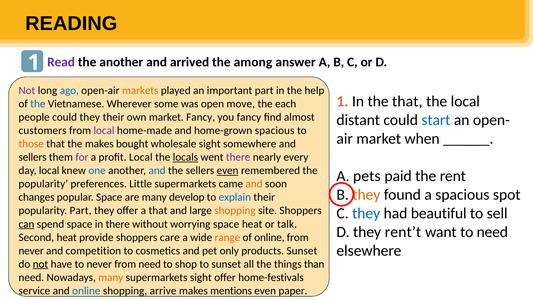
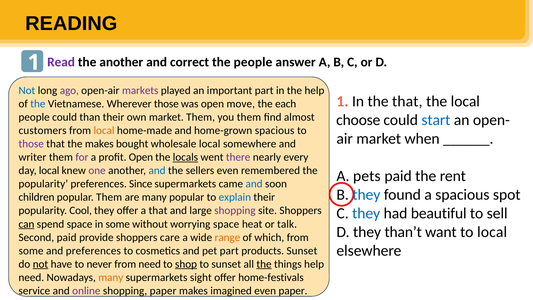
arrived: arrived -> correct
the among: among -> people
Not at (27, 91) colour: purple -> blue
ago colour: blue -> purple
markets colour: orange -> purple
Wherever some: some -> those
could they: they -> than
market Fancy: Fancy -> Them
you fancy: fancy -> them
distant: distant -> choose
local at (104, 131) colour: purple -> orange
those at (31, 144) colour: orange -> purple
wholesale sight: sight -> local
sellers at (33, 157): sellers -> writer
profit Local: Local -> Open
one colour: blue -> purple
even at (228, 171) underline: present -> none
Little: Little -> Since
and at (254, 184) colour: orange -> blue
they at (366, 195) colour: orange -> blue
changes: changes -> children
popular Space: Space -> Them
many develop: develop -> popular
popularity Part: Part -> Cool
shopping at (235, 211) colour: orange -> purple
in there: there -> some
rent’t: rent’t -> than’t
to need: need -> local
Second heat: heat -> paid
of online: online -> which
never at (31, 251): never -> some
and competition: competition -> preferences
pet only: only -> part
shop underline: none -> present
the at (264, 264) underline: none -> present
things than: than -> help
online at (86, 291) colour: blue -> purple
shopping arrive: arrive -> paper
mentions: mentions -> imagined
